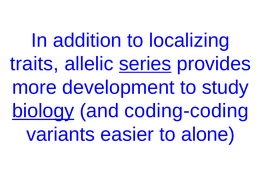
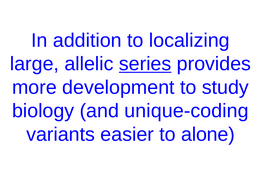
traits: traits -> large
biology underline: present -> none
coding-coding: coding-coding -> unique-coding
